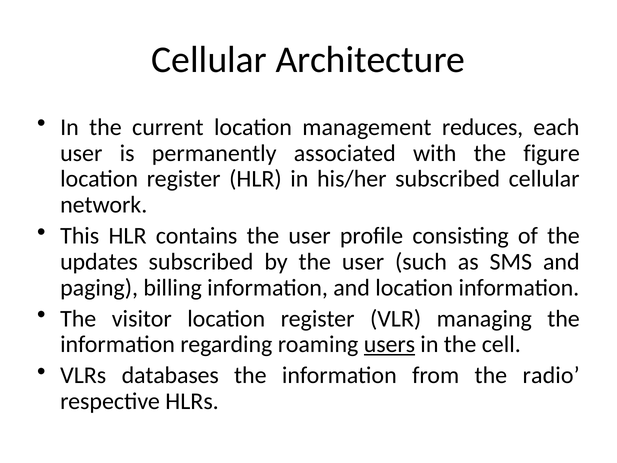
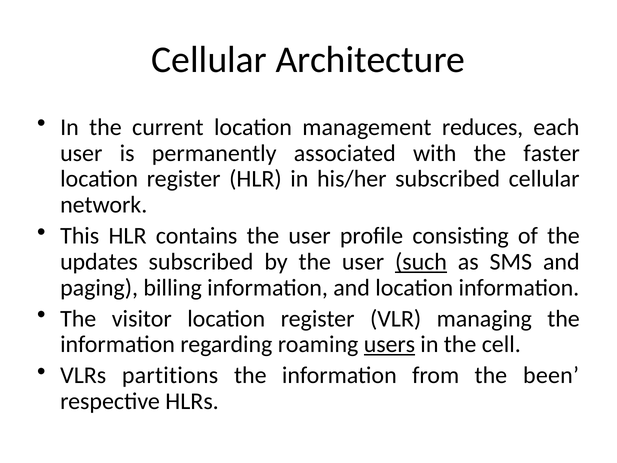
figure: figure -> faster
such underline: none -> present
databases: databases -> partitions
radio: radio -> been
